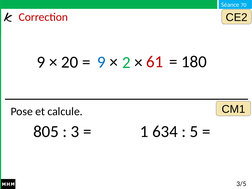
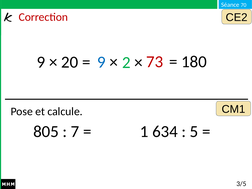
61: 61 -> 73
3: 3 -> 7
